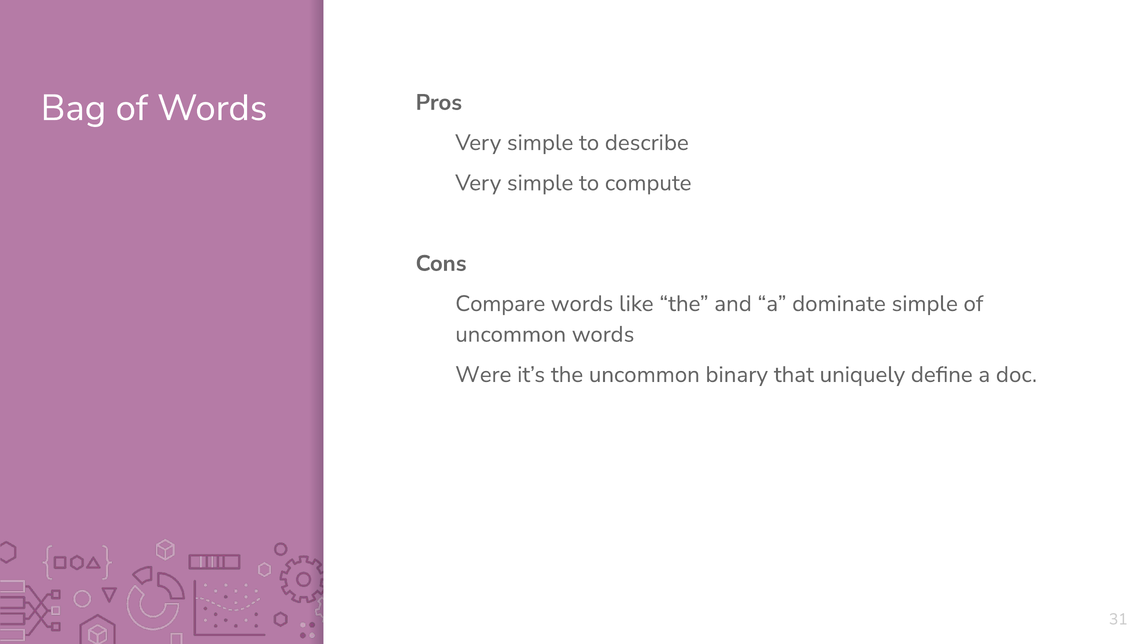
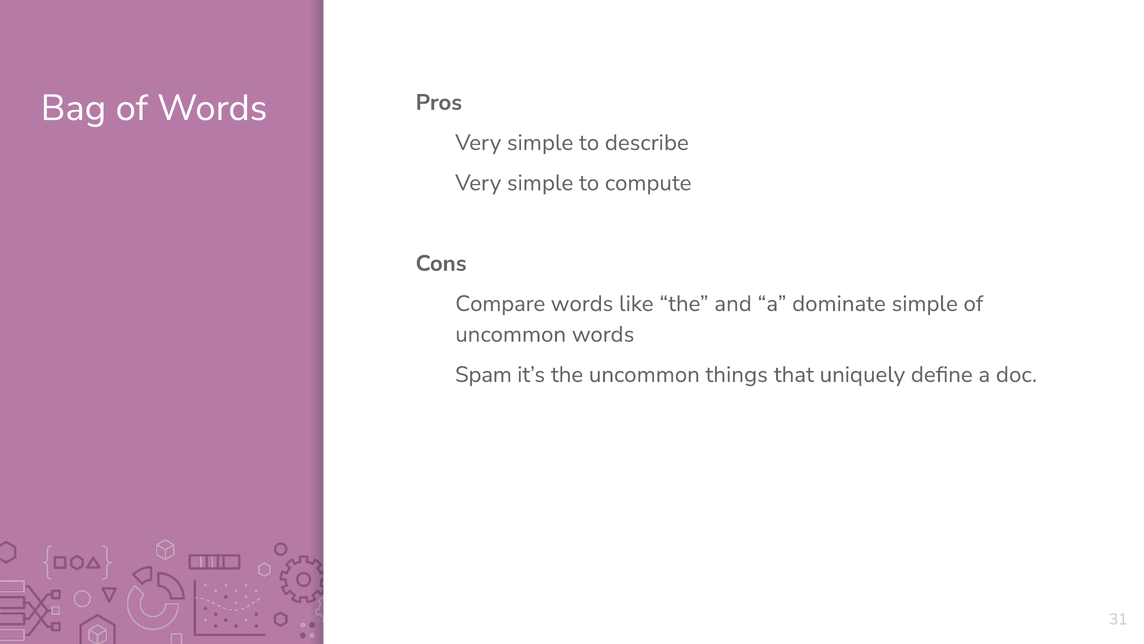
Were: Were -> Spam
binary: binary -> things
